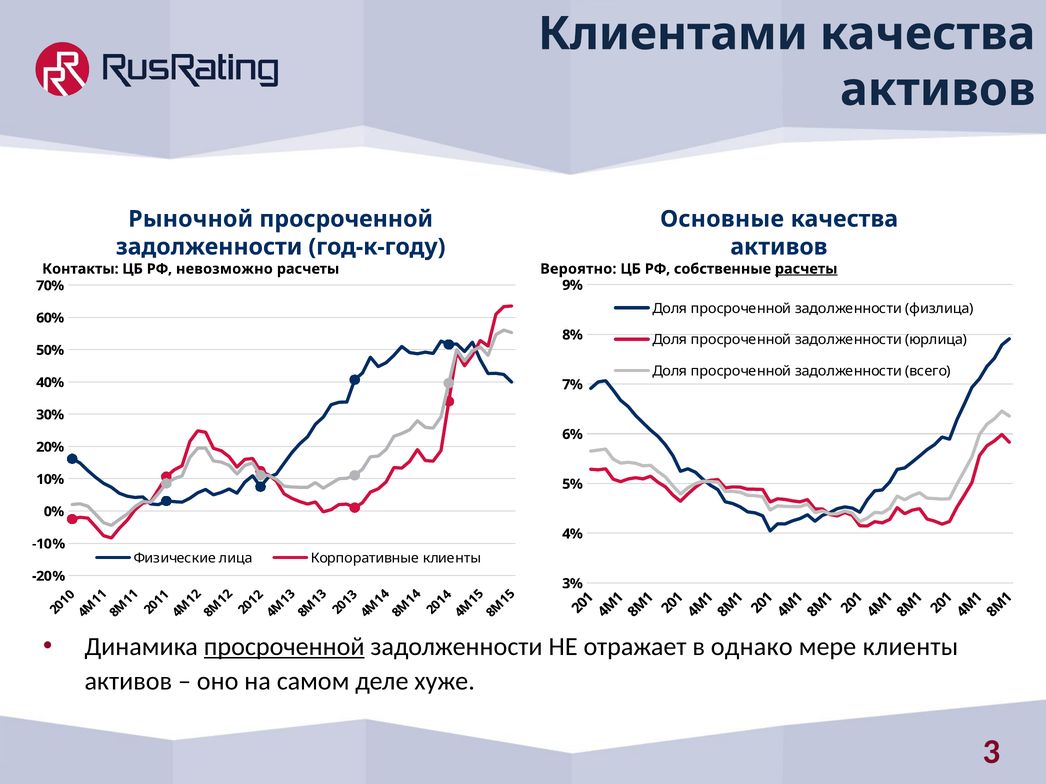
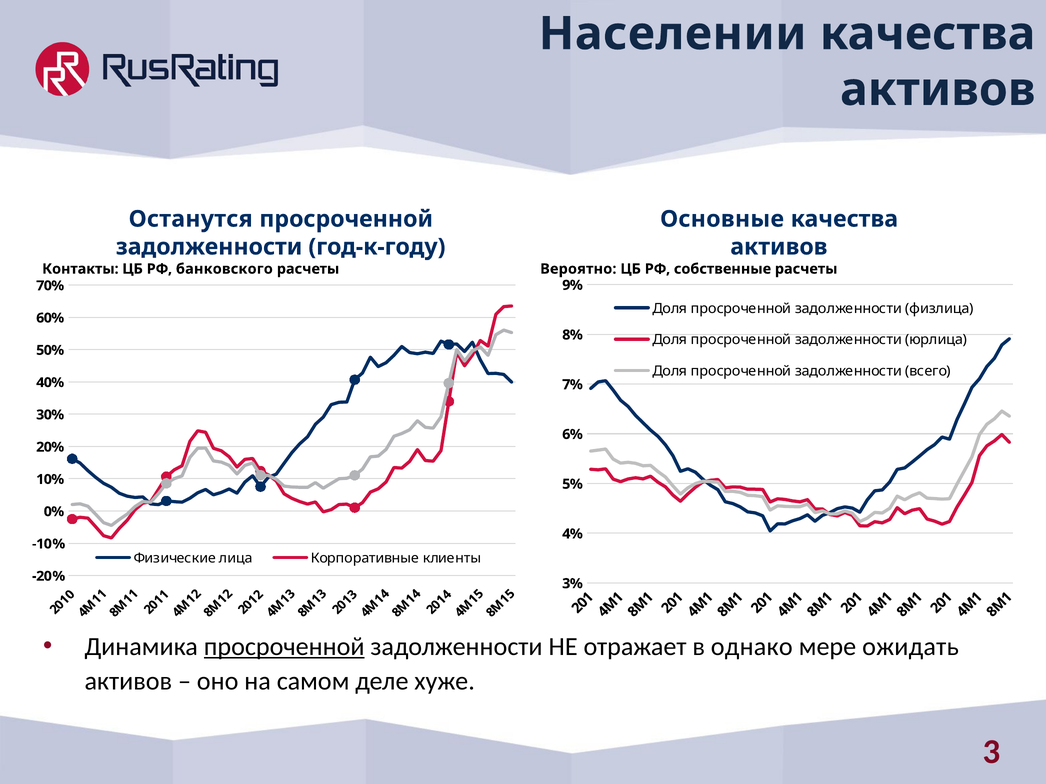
Клиентами: Клиентами -> Населении
Рыночной: Рыночной -> Останутся
невозможно: невозможно -> банковского
расчеты at (806, 269) underline: present -> none
мере клиенты: клиенты -> ожидать
